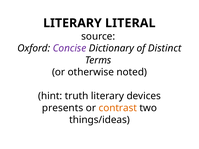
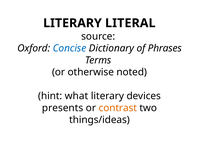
Concise colour: purple -> blue
Distinct: Distinct -> Phrases
truth: truth -> what
